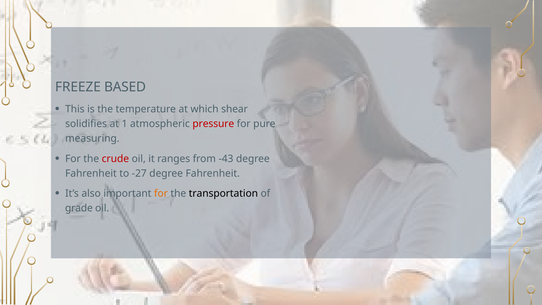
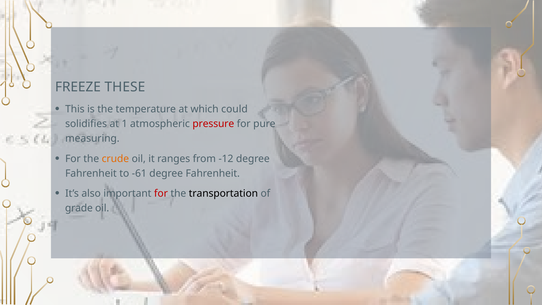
BASED: BASED -> THESE
shear: shear -> could
crude colour: red -> orange
-43: -43 -> -12
-27: -27 -> -61
for at (161, 194) colour: orange -> red
